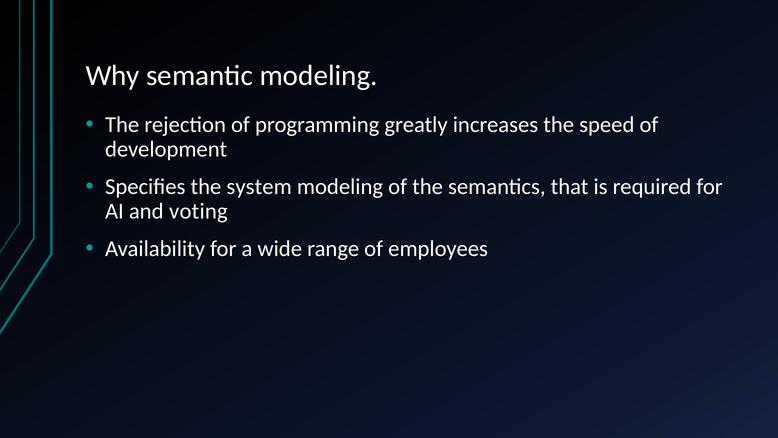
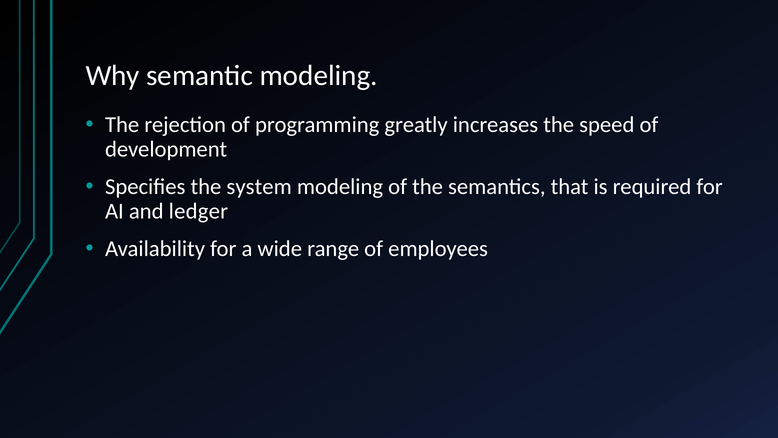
voting: voting -> ledger
